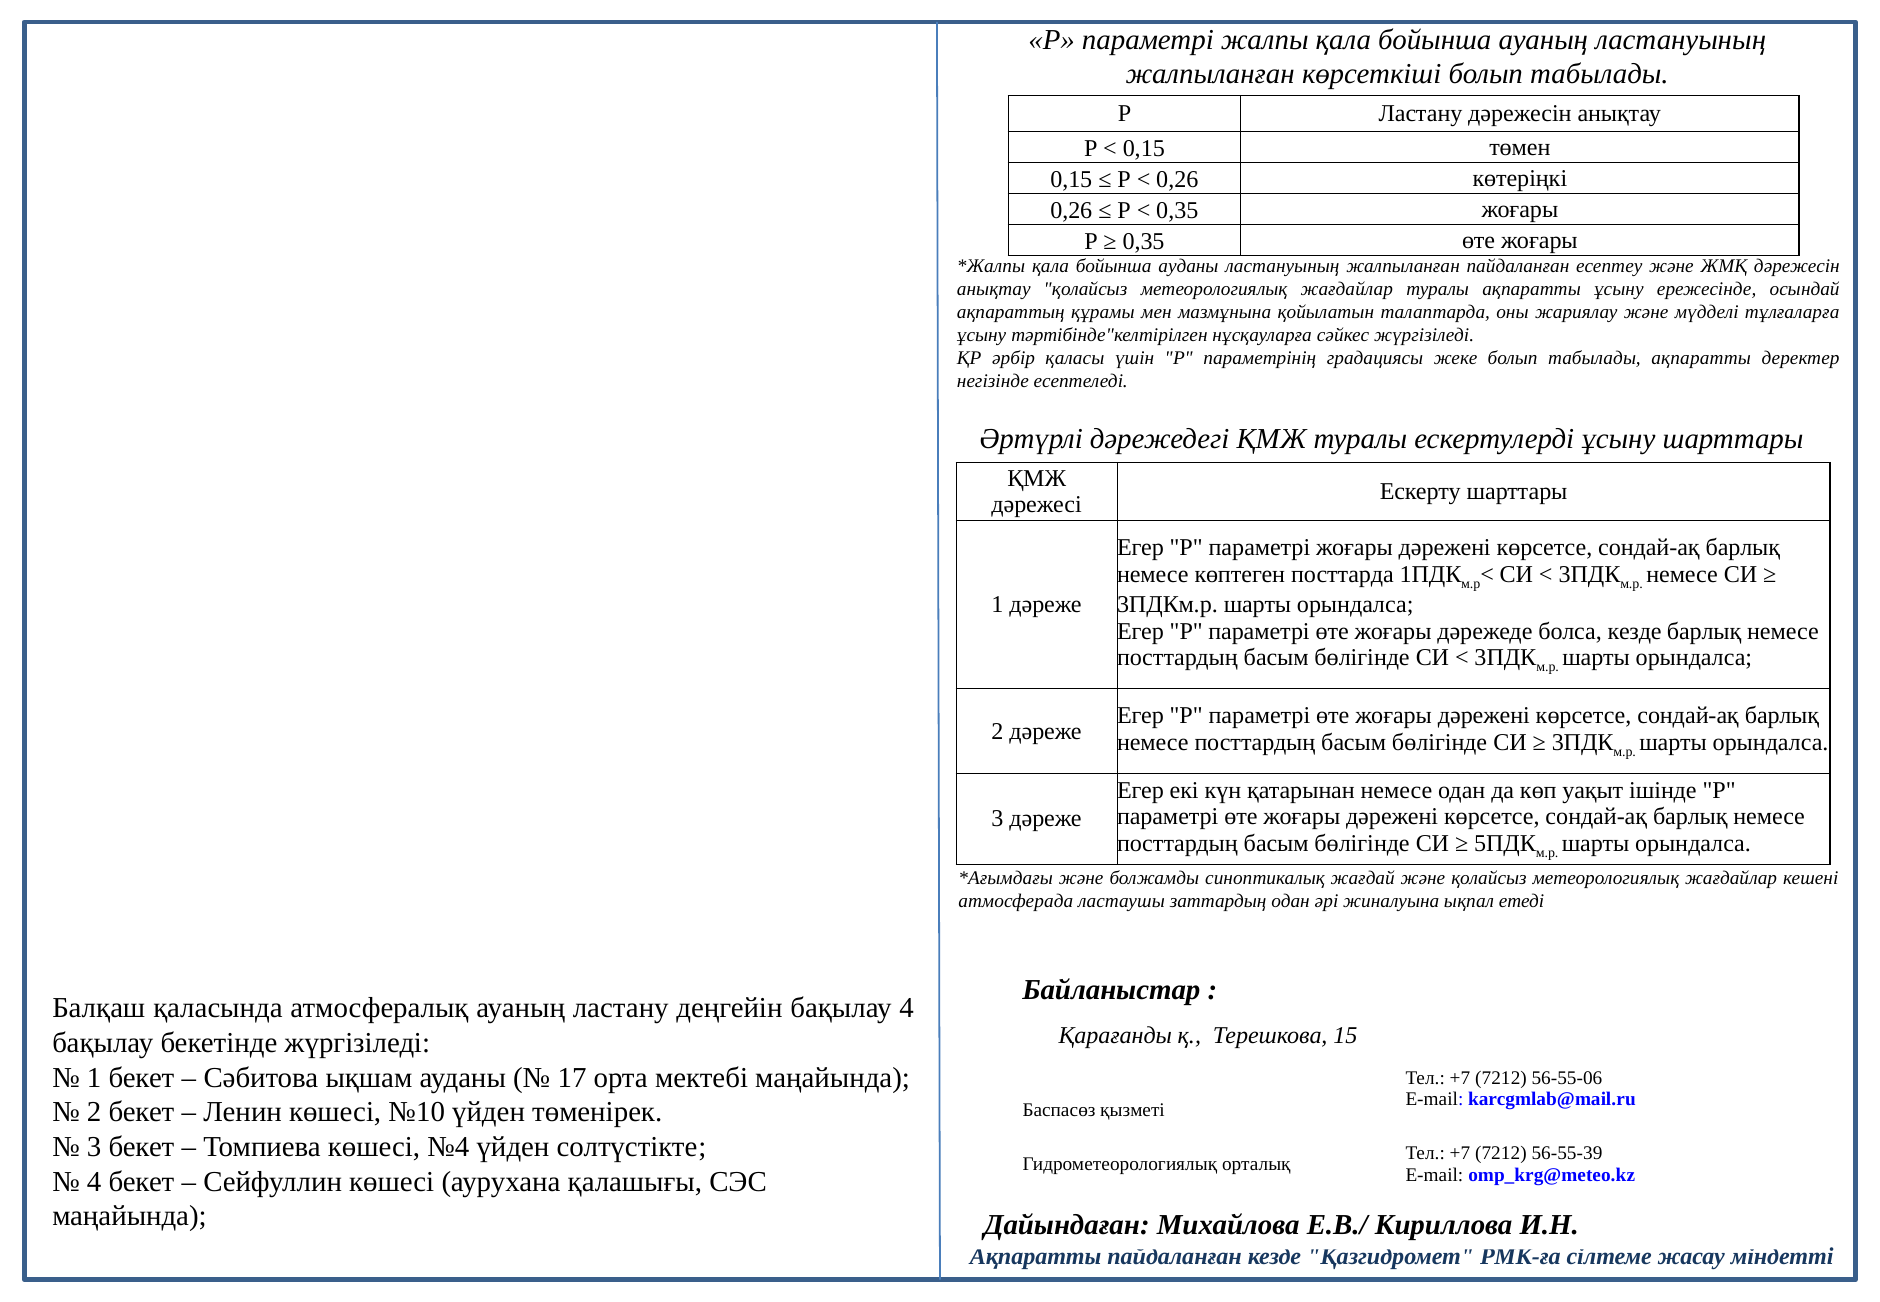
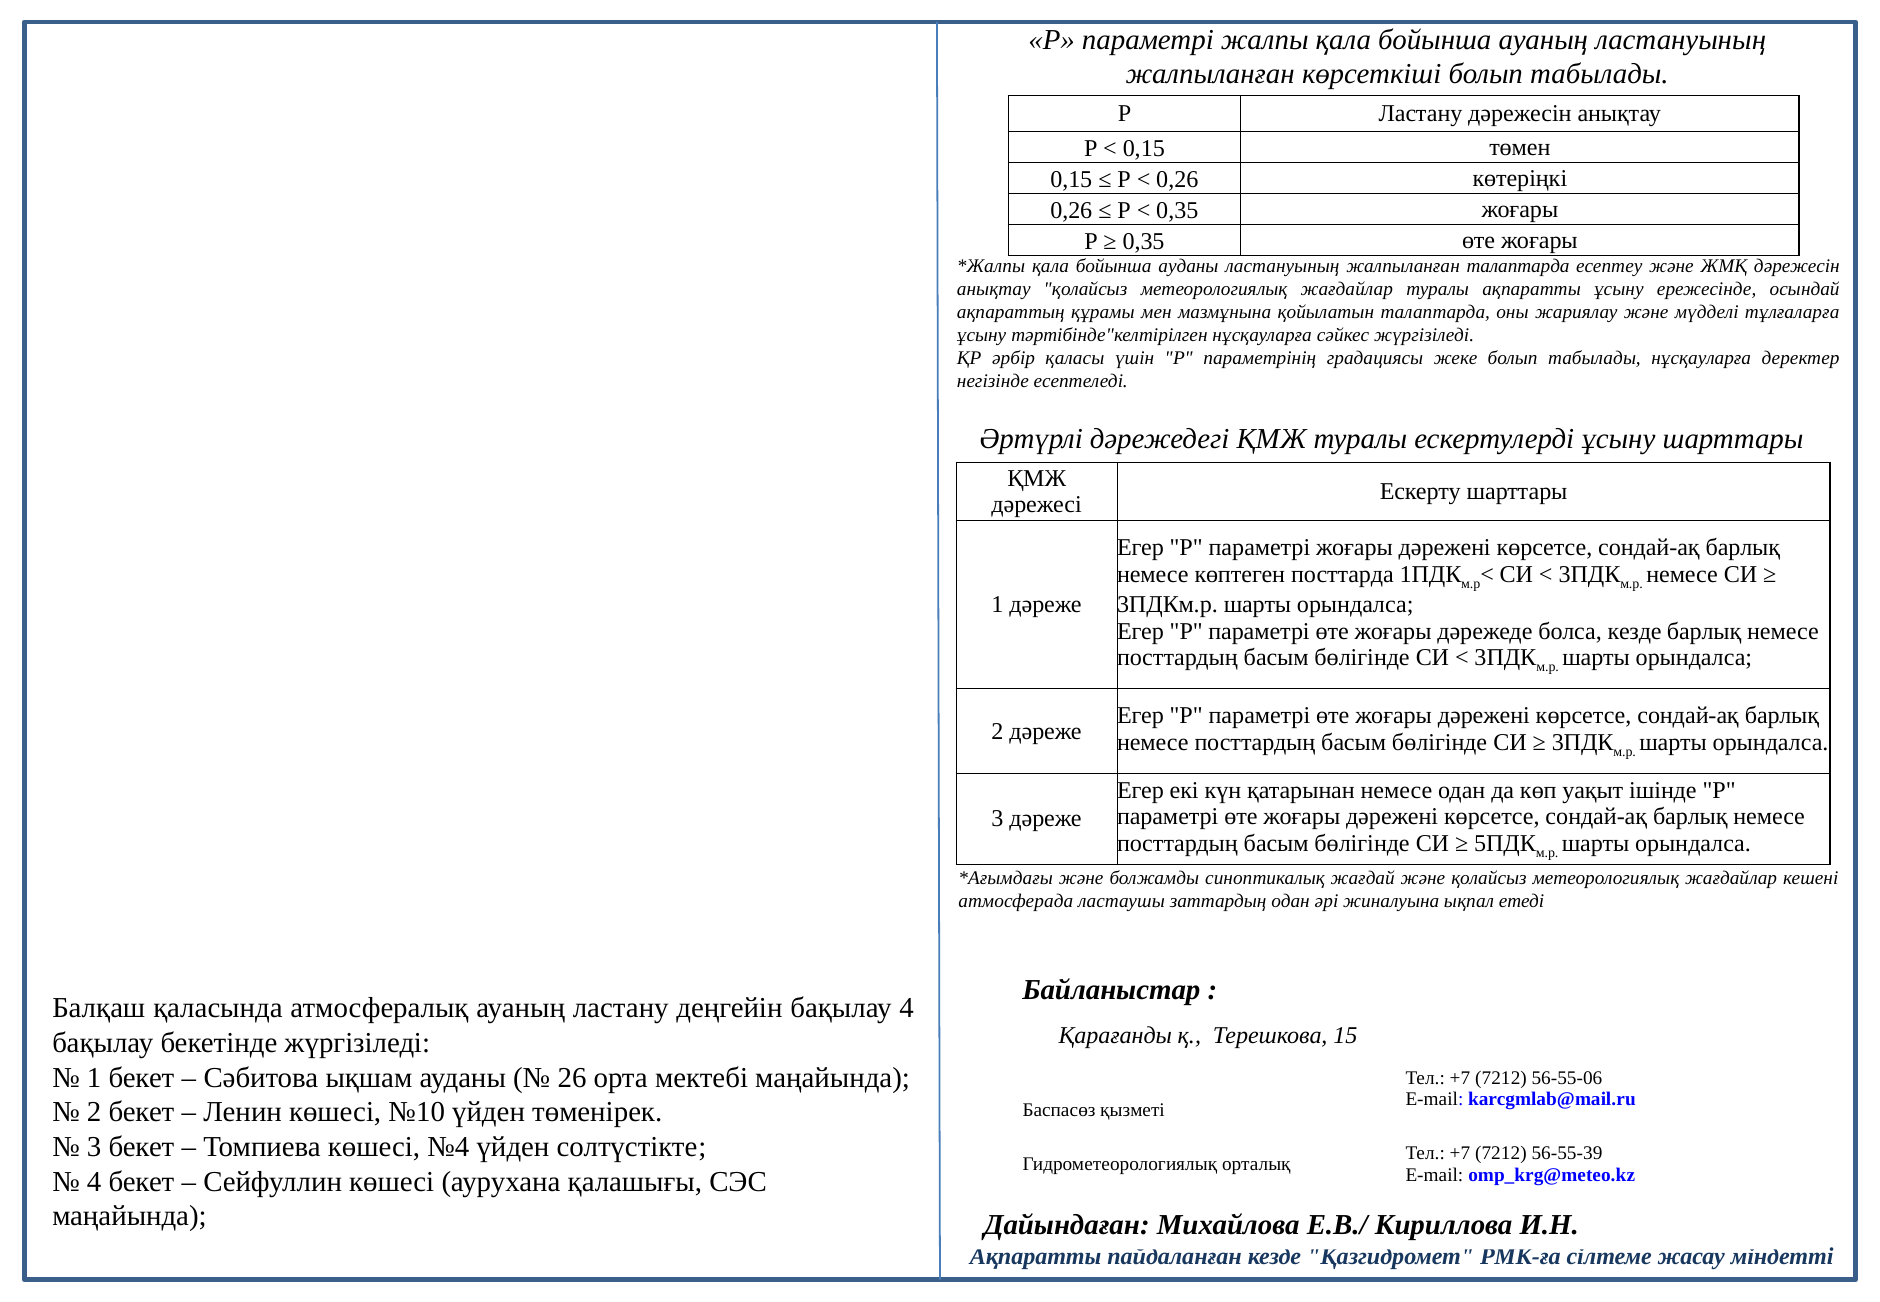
жалпыланған пайдаланған: пайдаланған -> талаптарда
табылады ақпаратты: ақпаратты -> нұсқауларға
17: 17 -> 26
